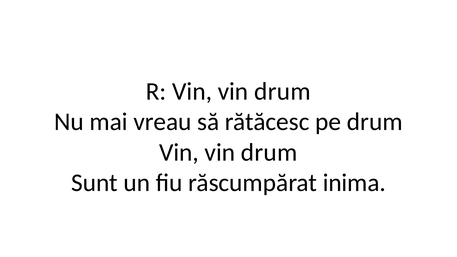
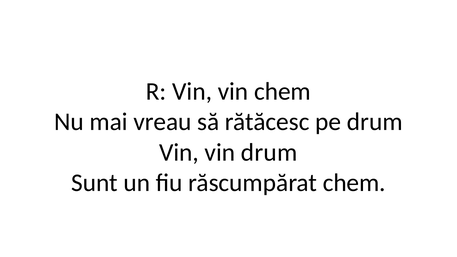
R Vin vin drum: drum -> chem
răscumpărat inima: inima -> chem
